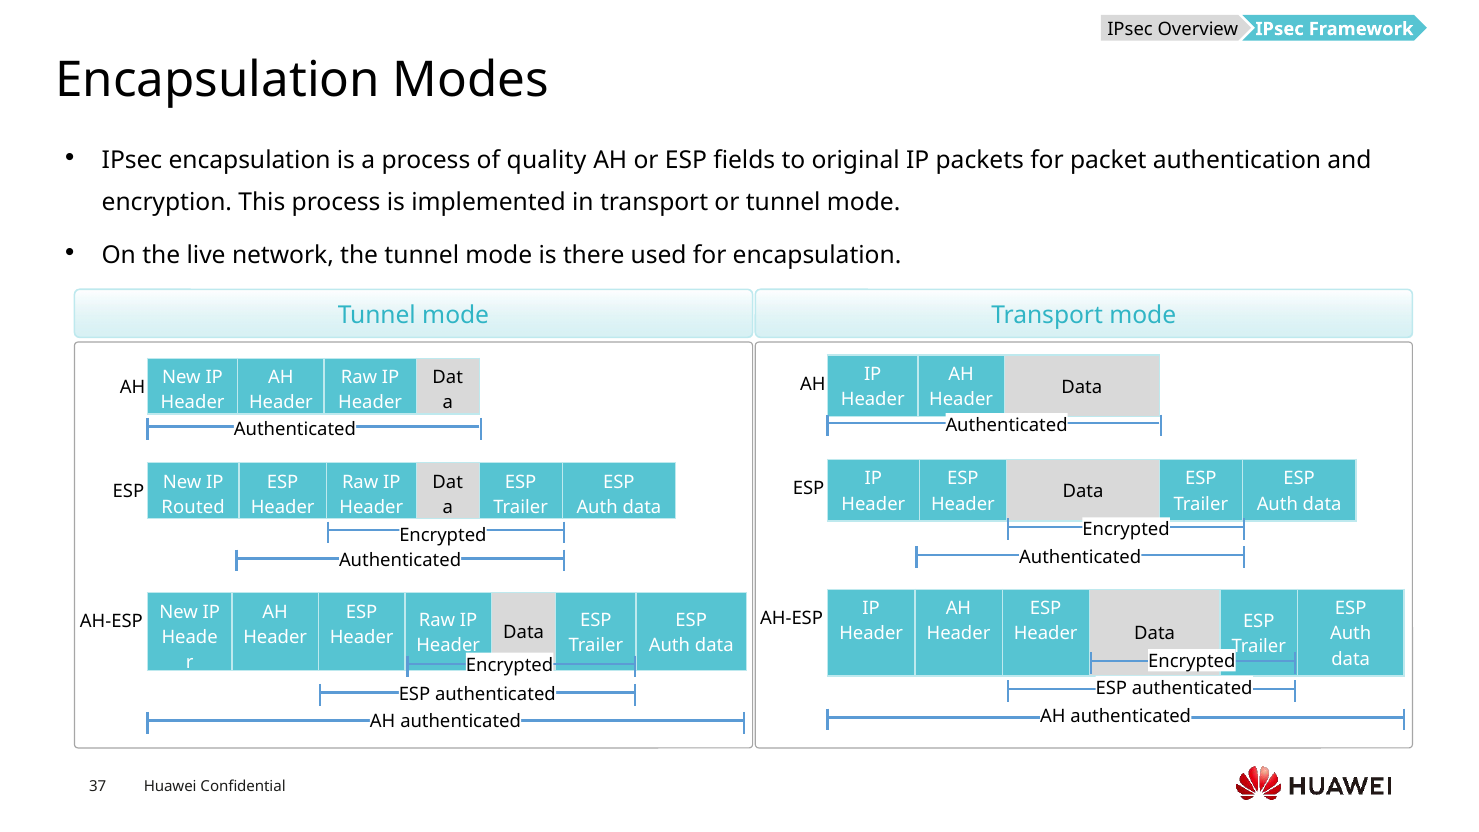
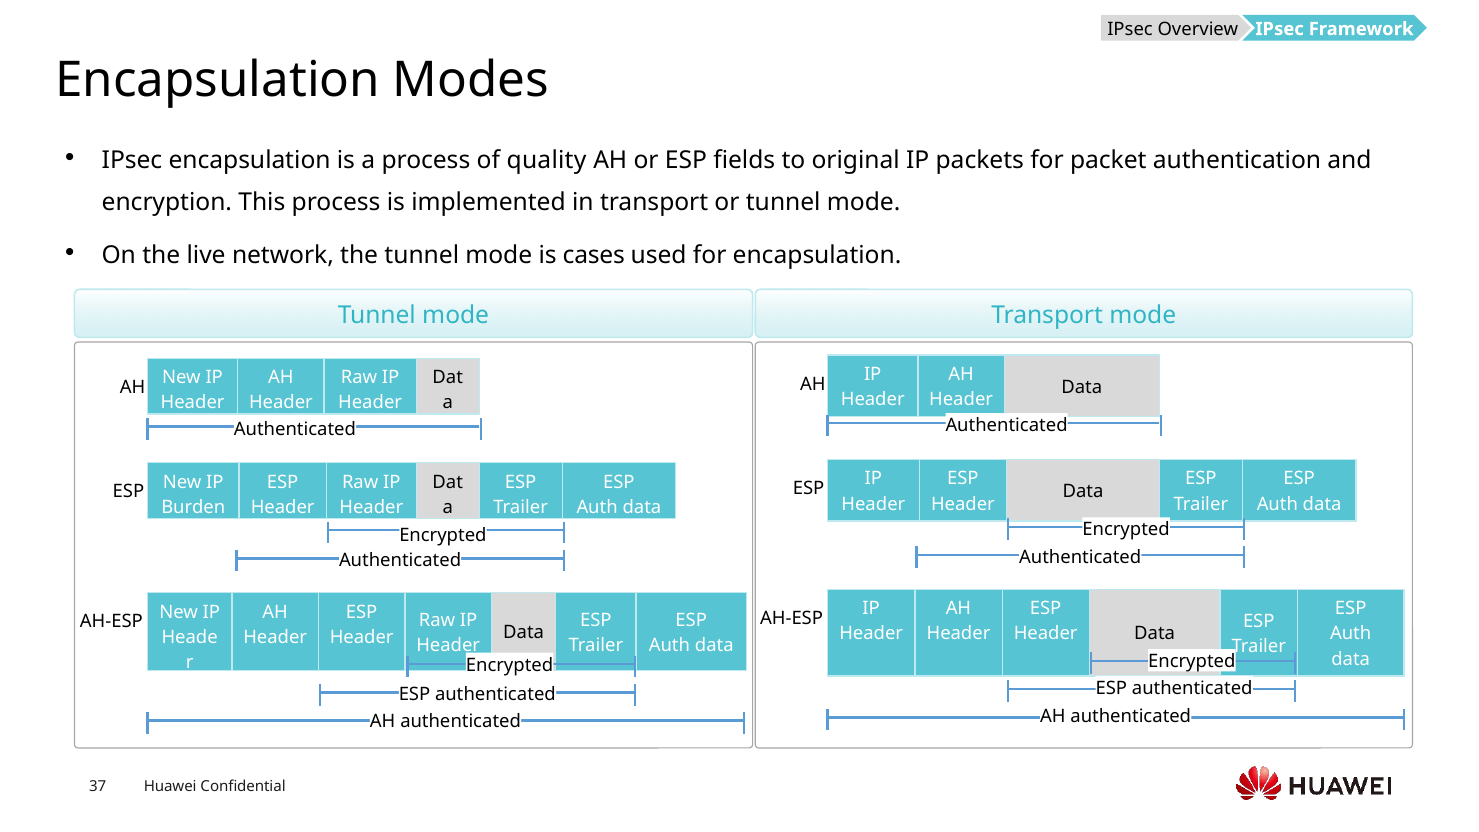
there: there -> cases
Routed: Routed -> Burden
